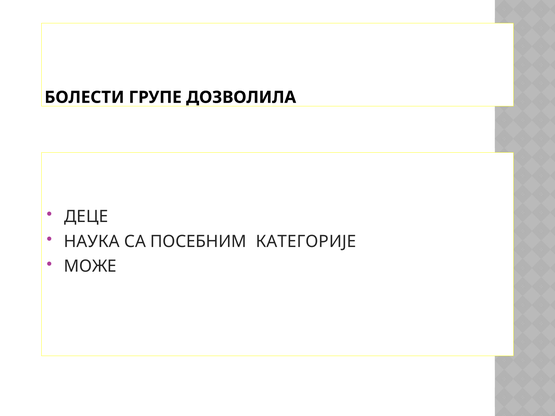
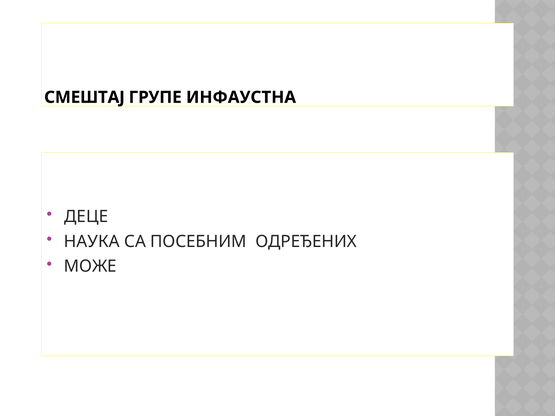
БОЛЕСТИ: БОЛЕСТИ -> СМЕШТАЈ
ДОЗВОЛИЛА: ДОЗВОЛИЛА -> ИНФАУСТНА
КАТЕГОРИЈЕ: КАТЕГОРИЈЕ -> ОДРЕЂЕНИХ
